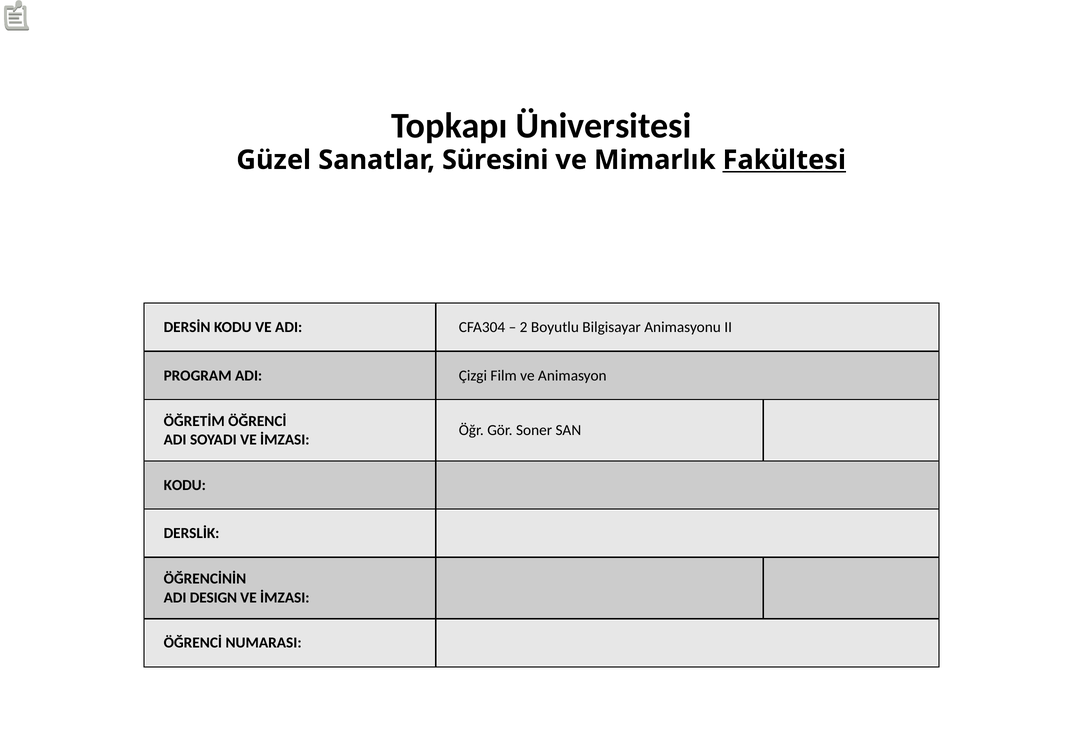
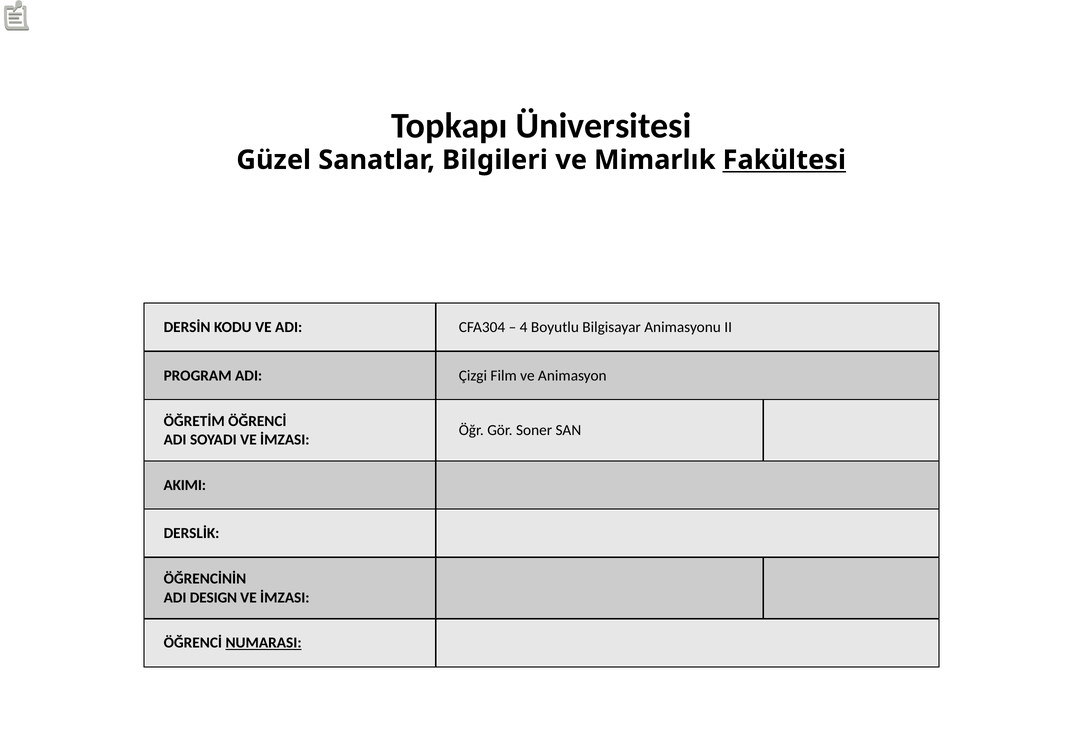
Süresini: Süresini -> Bilgileri
2: 2 -> 4
KODU at (185, 485): KODU -> AKIMI
NUMARASI underline: none -> present
